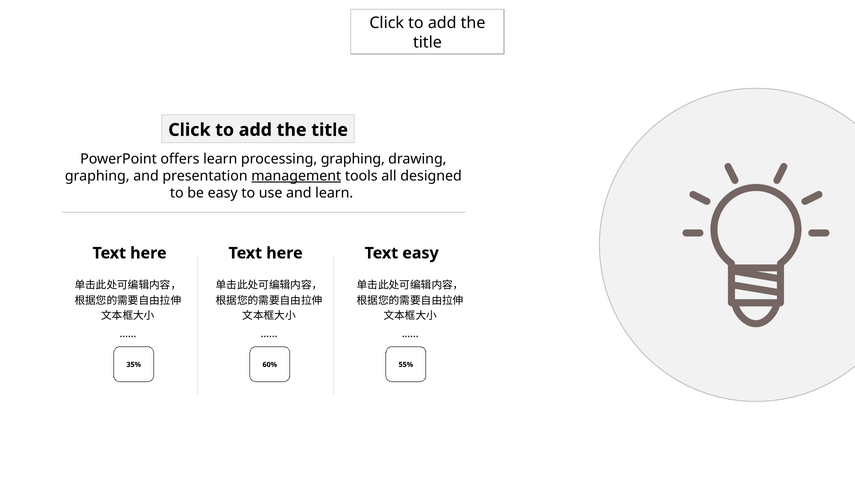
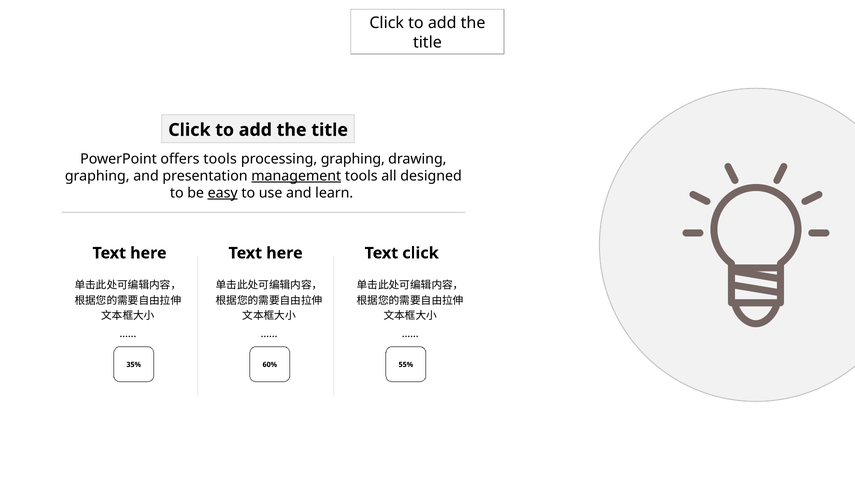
offers learn: learn -> tools
easy at (223, 193) underline: none -> present
Text easy: easy -> click
